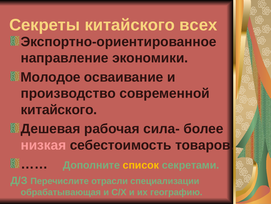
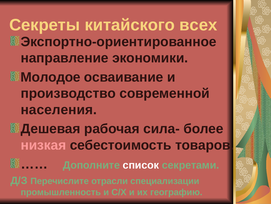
китайского at (59, 109): китайского -> населения
список colour: yellow -> white
обрабатывающая: обрабатывающая -> промышленность
